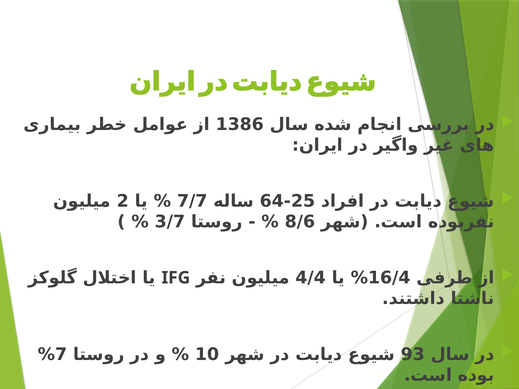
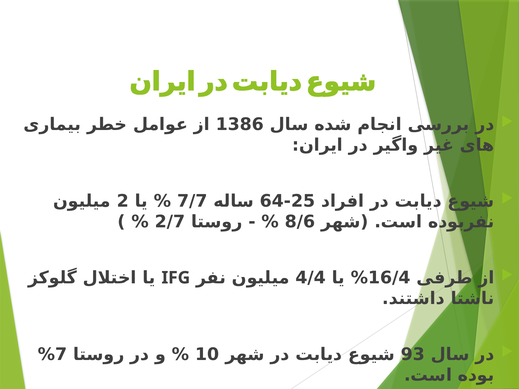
3/7: 3/7 -> 2/7
